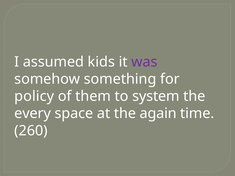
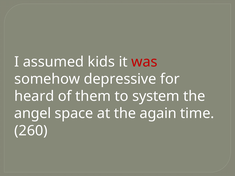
was colour: purple -> red
something: something -> depressive
policy: policy -> heard
every: every -> angel
